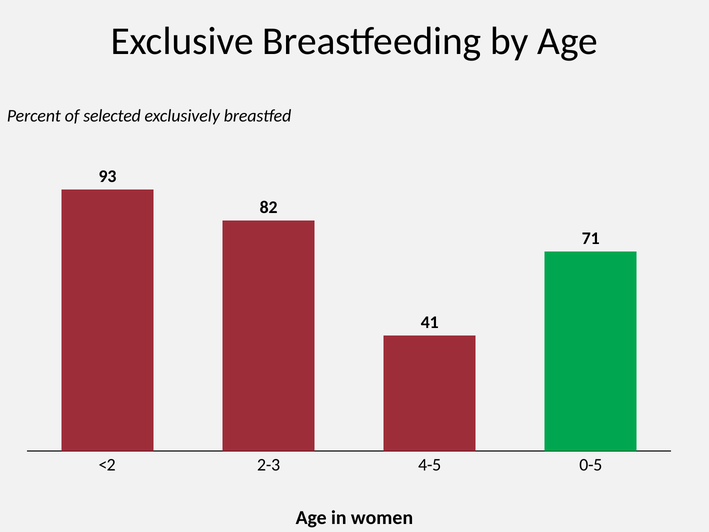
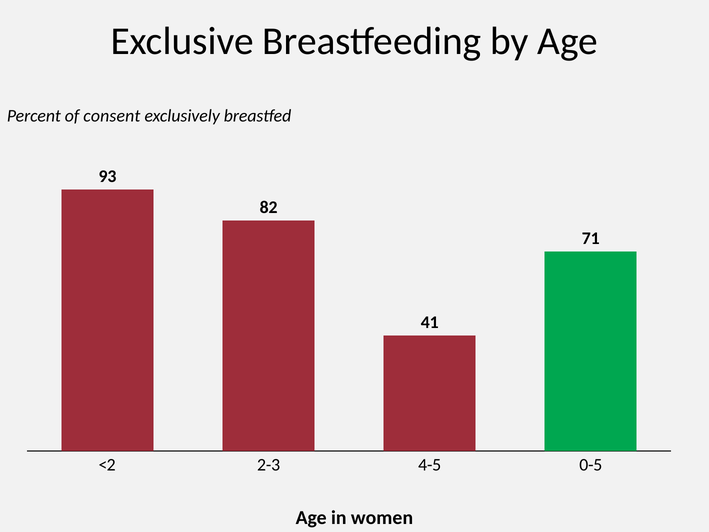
selected: selected -> consent
